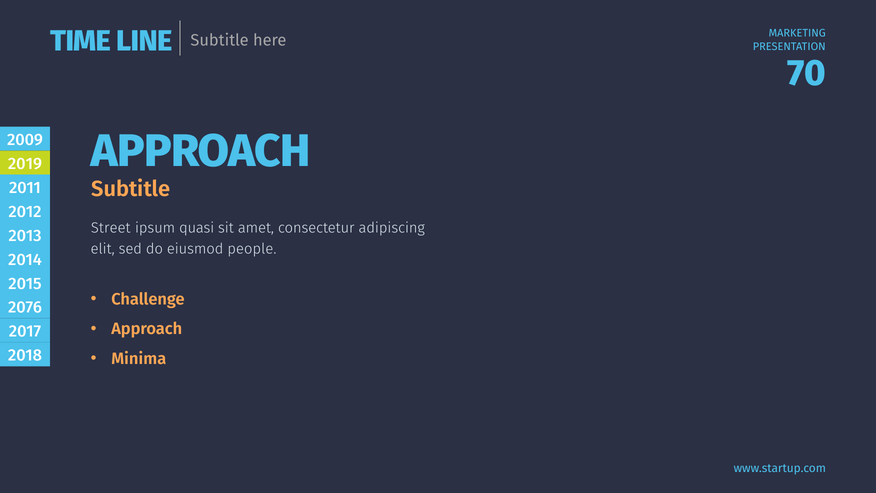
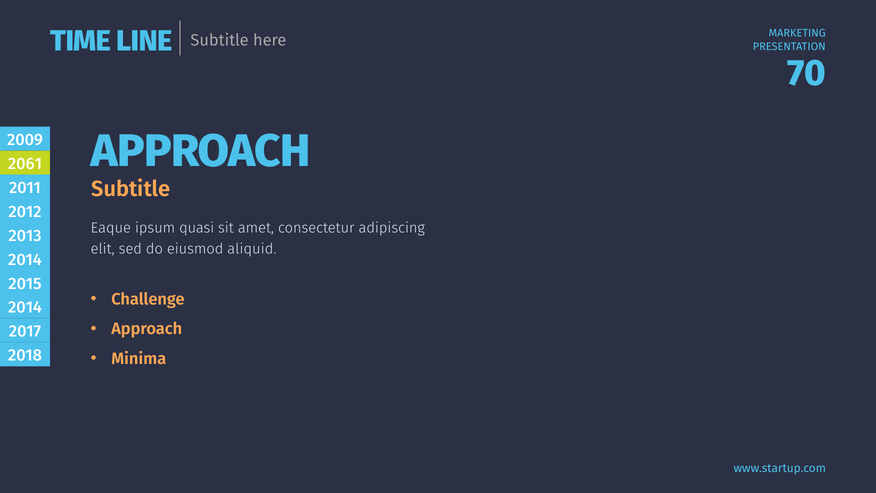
2019: 2019 -> 2061
Street: Street -> Eaque
people: people -> aliquid
2076 at (25, 307): 2076 -> 2014
